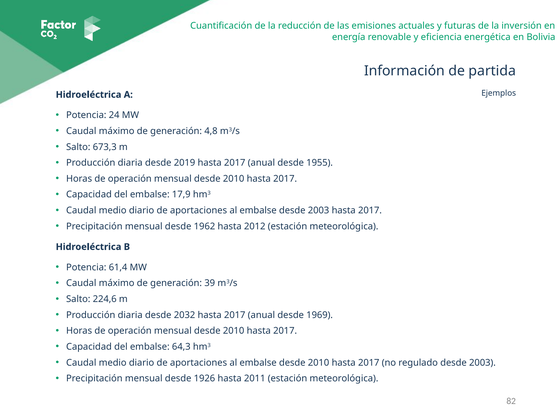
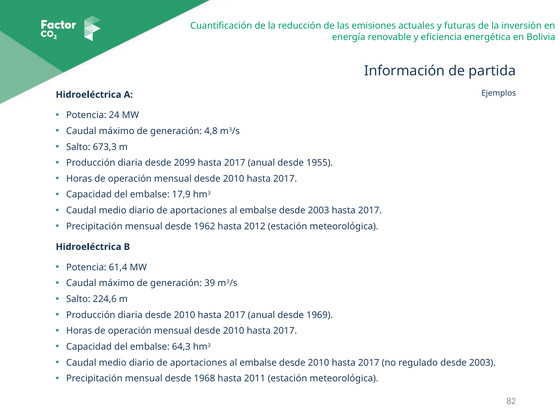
2019: 2019 -> 2099
diaria desde 2032: 2032 -> 2010
1926: 1926 -> 1968
